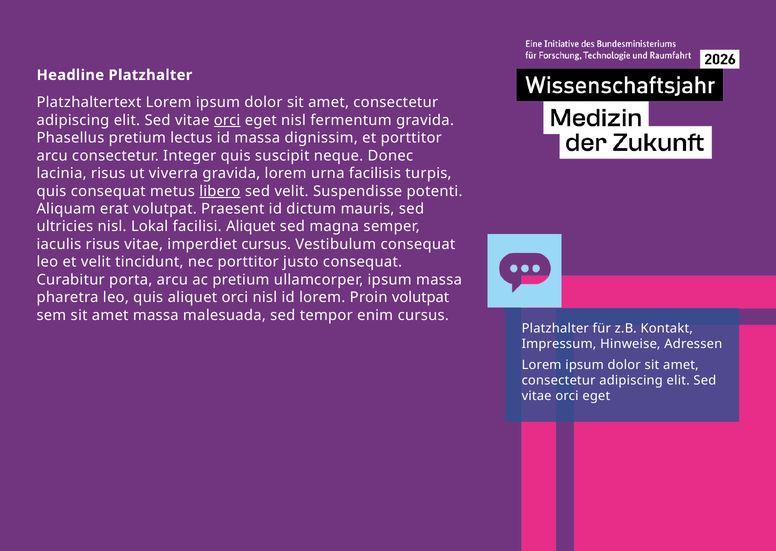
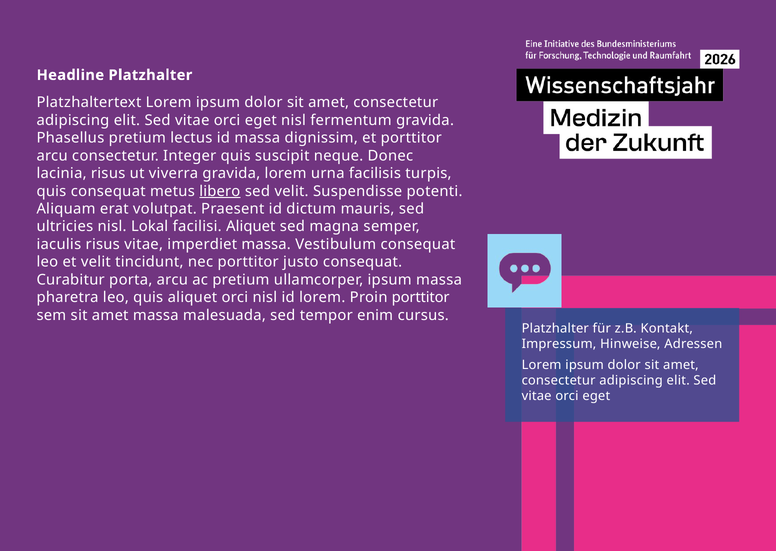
orci at (227, 120) underline: present -> none
imperdiet cursus: cursus -> massa
Proin volutpat: volutpat -> porttitor
